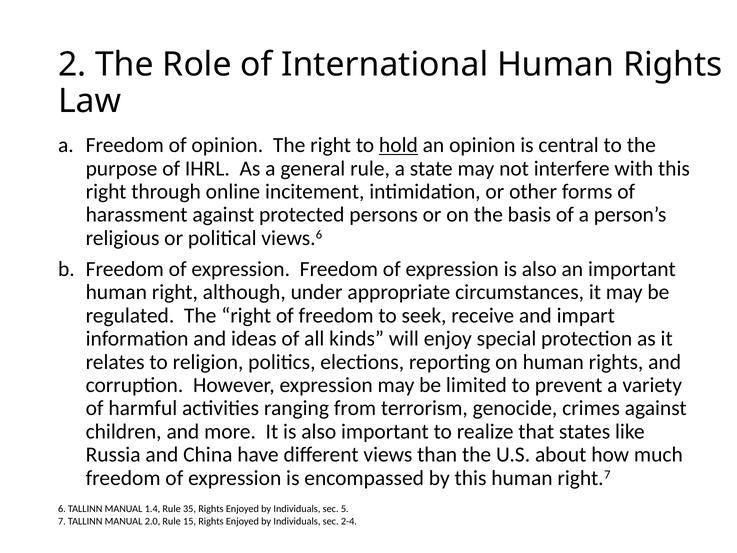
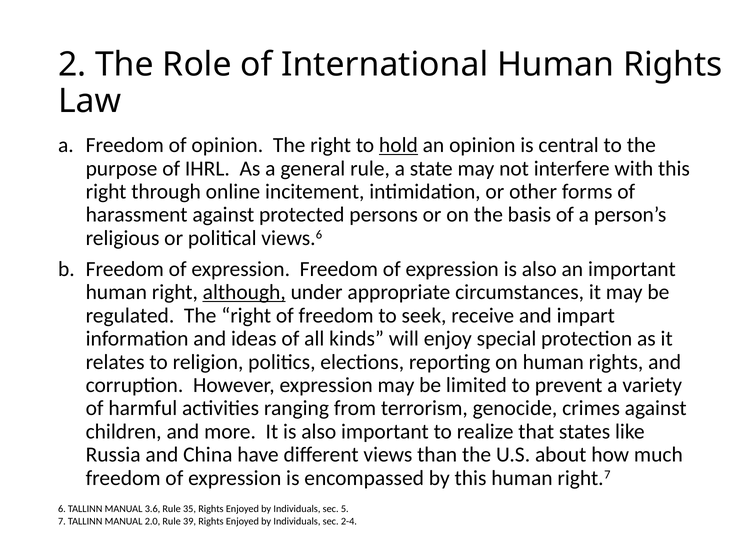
although underline: none -> present
1.4: 1.4 -> 3.6
15: 15 -> 39
